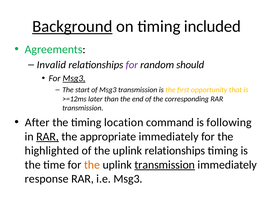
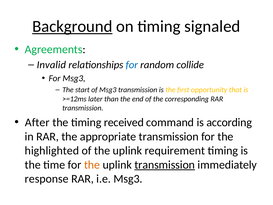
included: included -> signaled
for at (132, 65) colour: purple -> blue
should: should -> collide
Msg3 at (74, 78) underline: present -> none
location: location -> received
following: following -> according
RAR at (48, 136) underline: present -> none
appropriate immediately: immediately -> transmission
uplink relationships: relationships -> requirement
